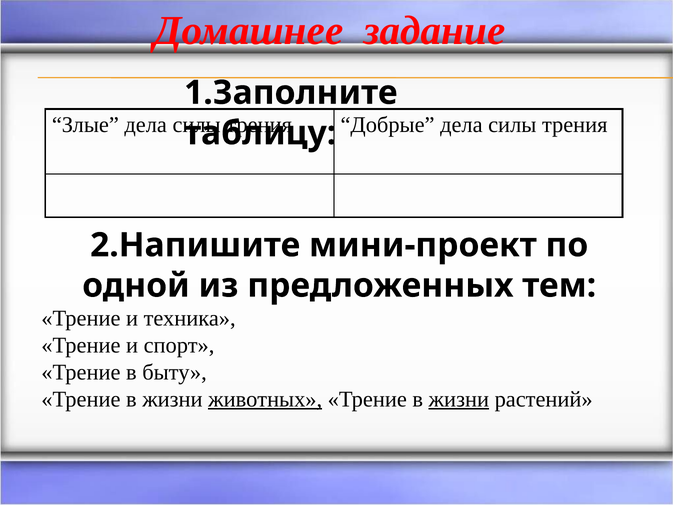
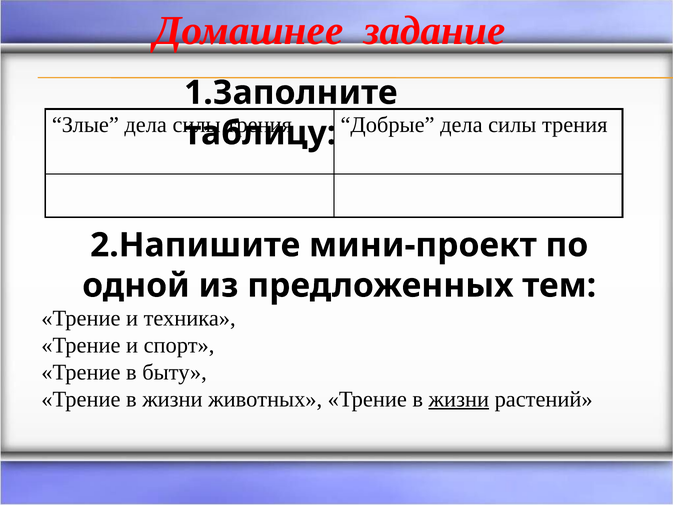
животных underline: present -> none
